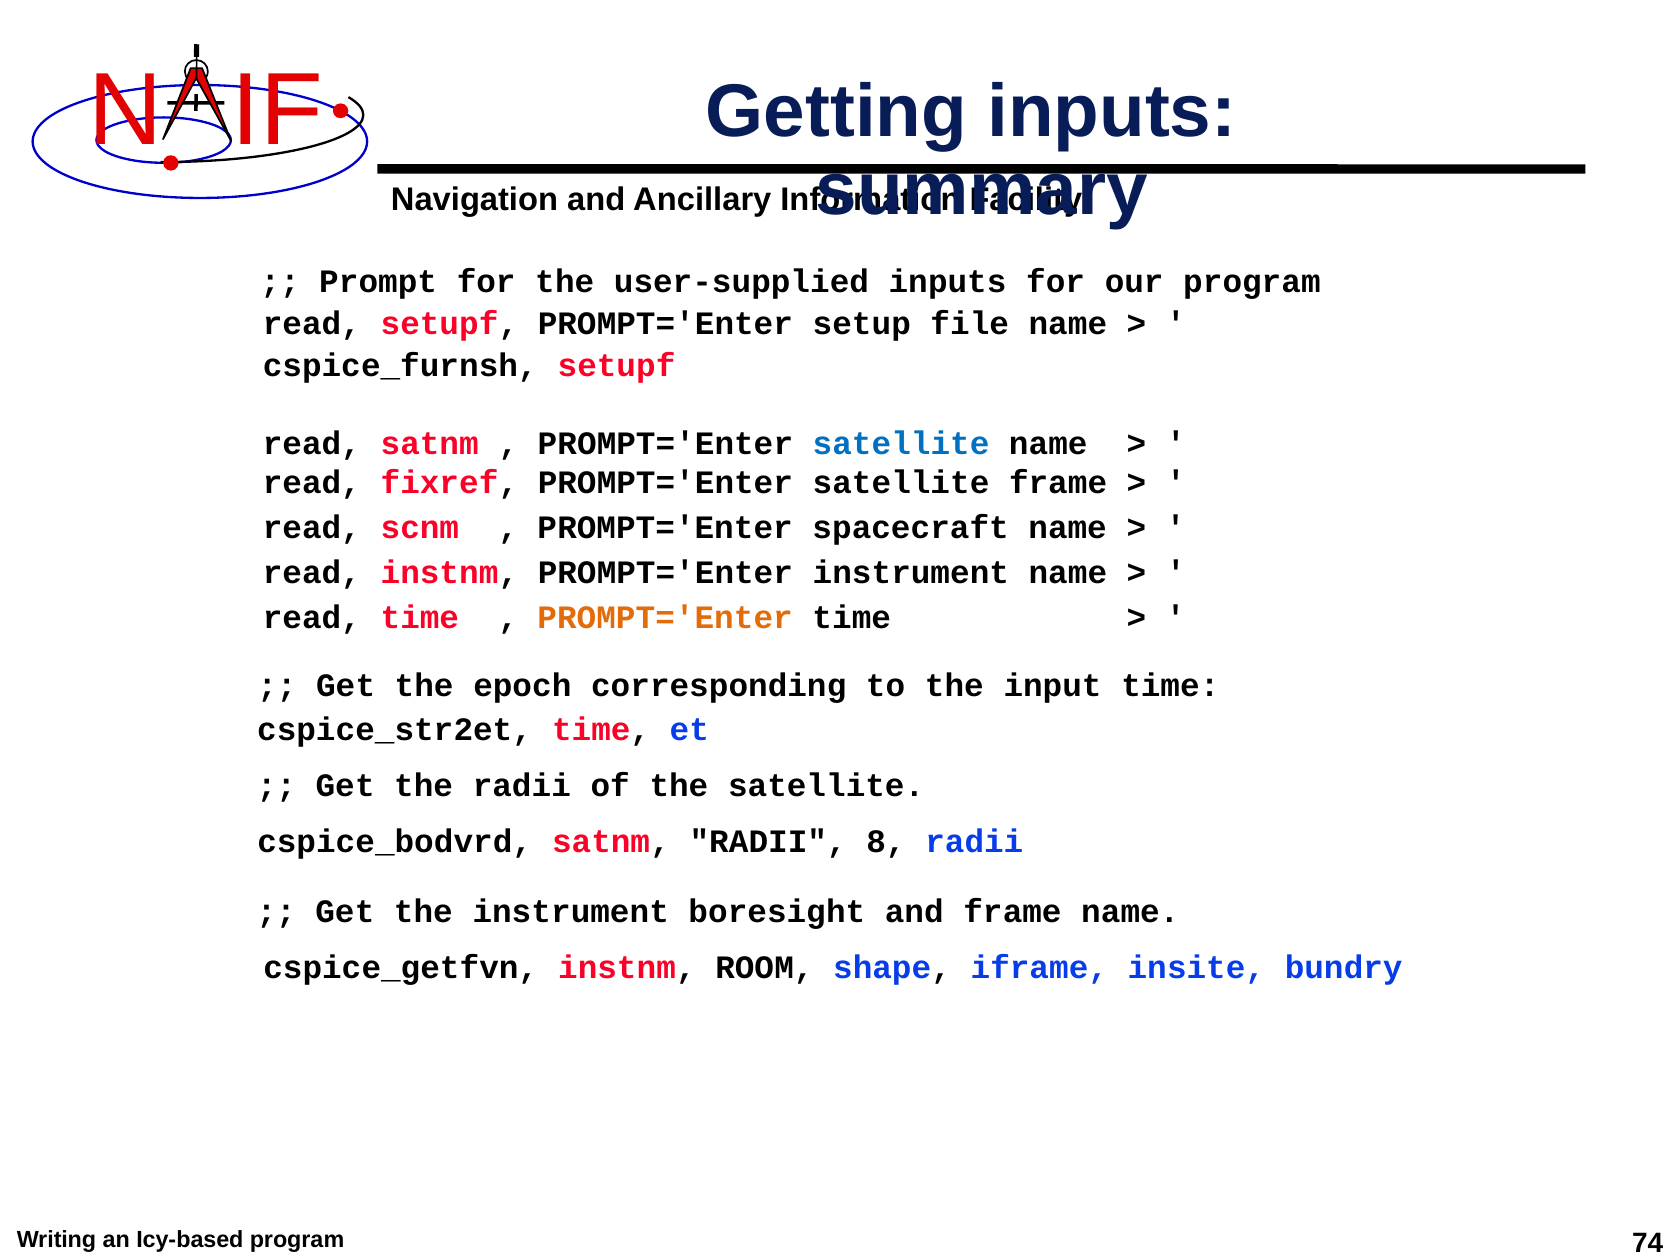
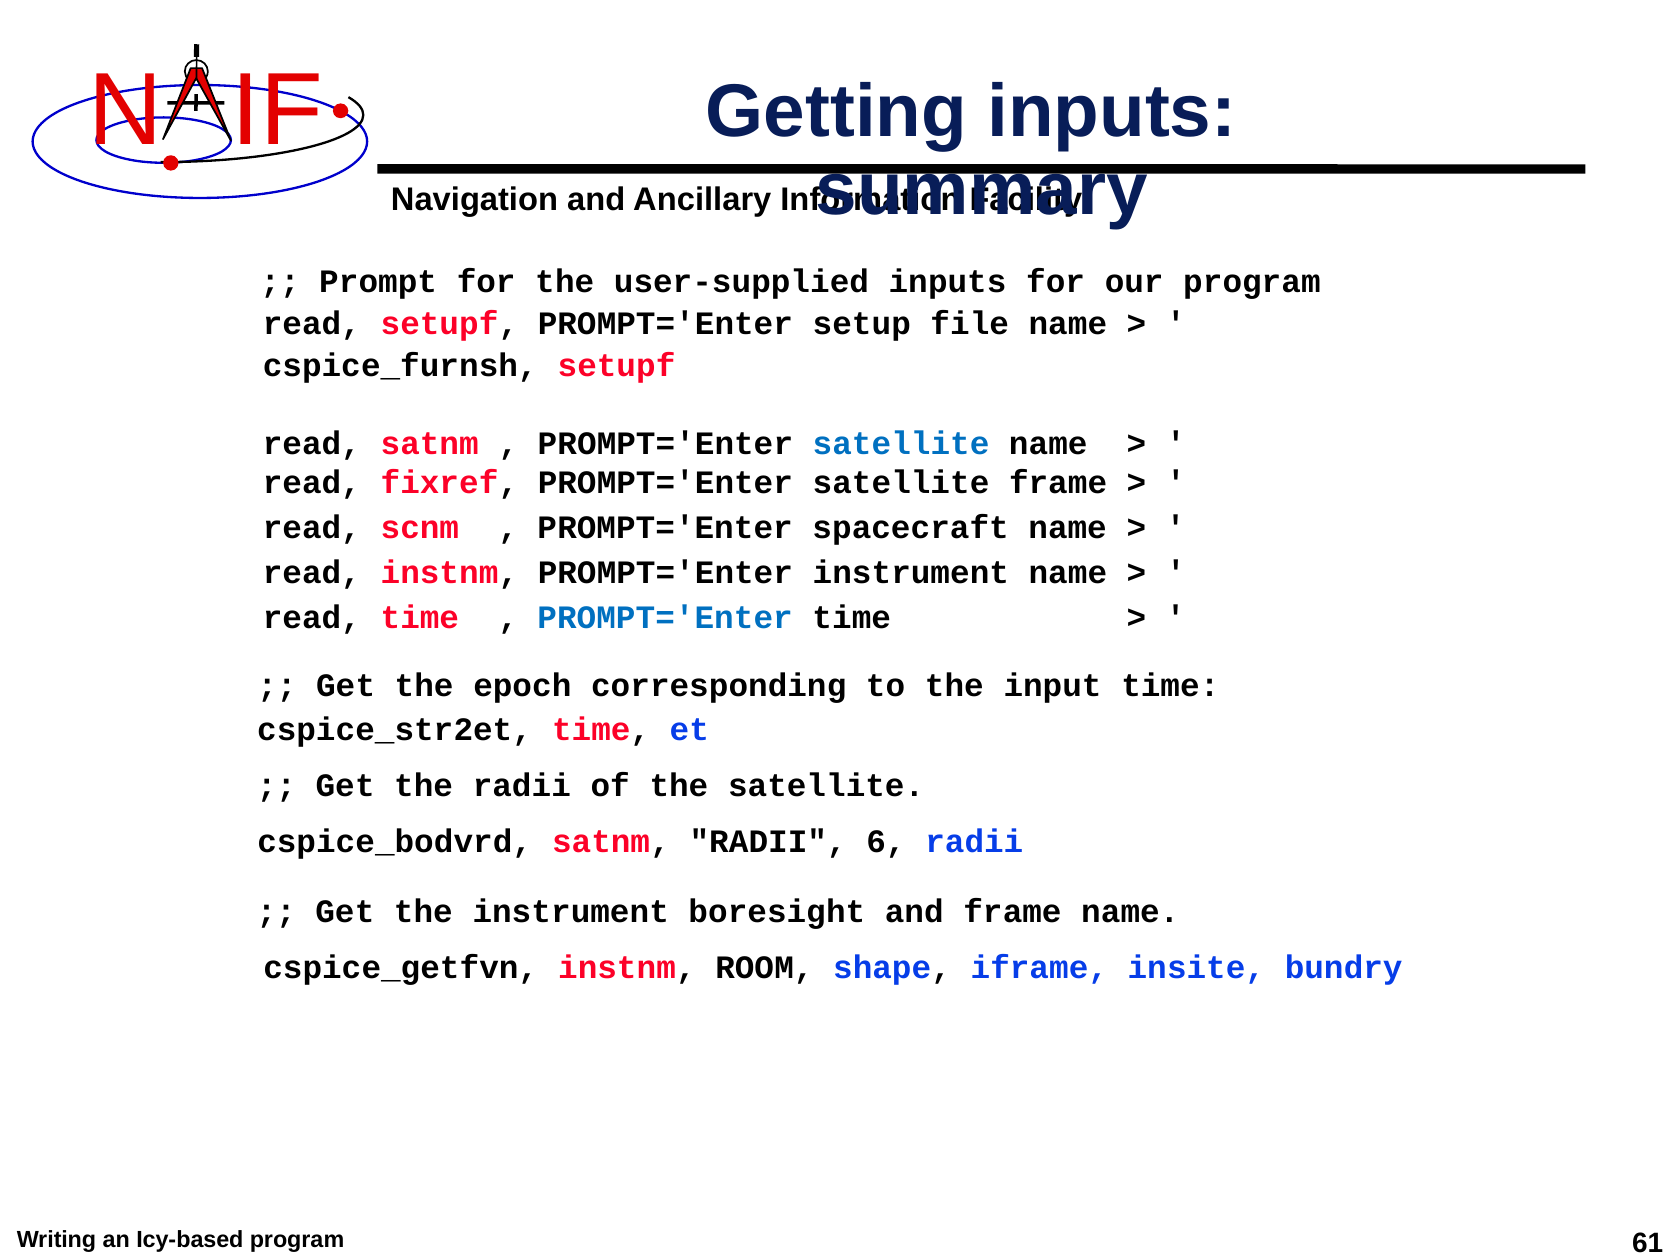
PROMPT='Enter at (665, 618) colour: orange -> blue
8: 8 -> 6
74: 74 -> 61
